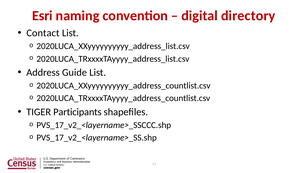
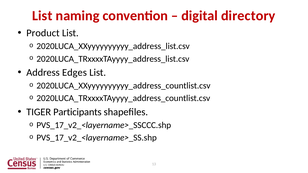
Esri at (42, 16): Esri -> List
Contact: Contact -> Product
Guide: Guide -> Edges
